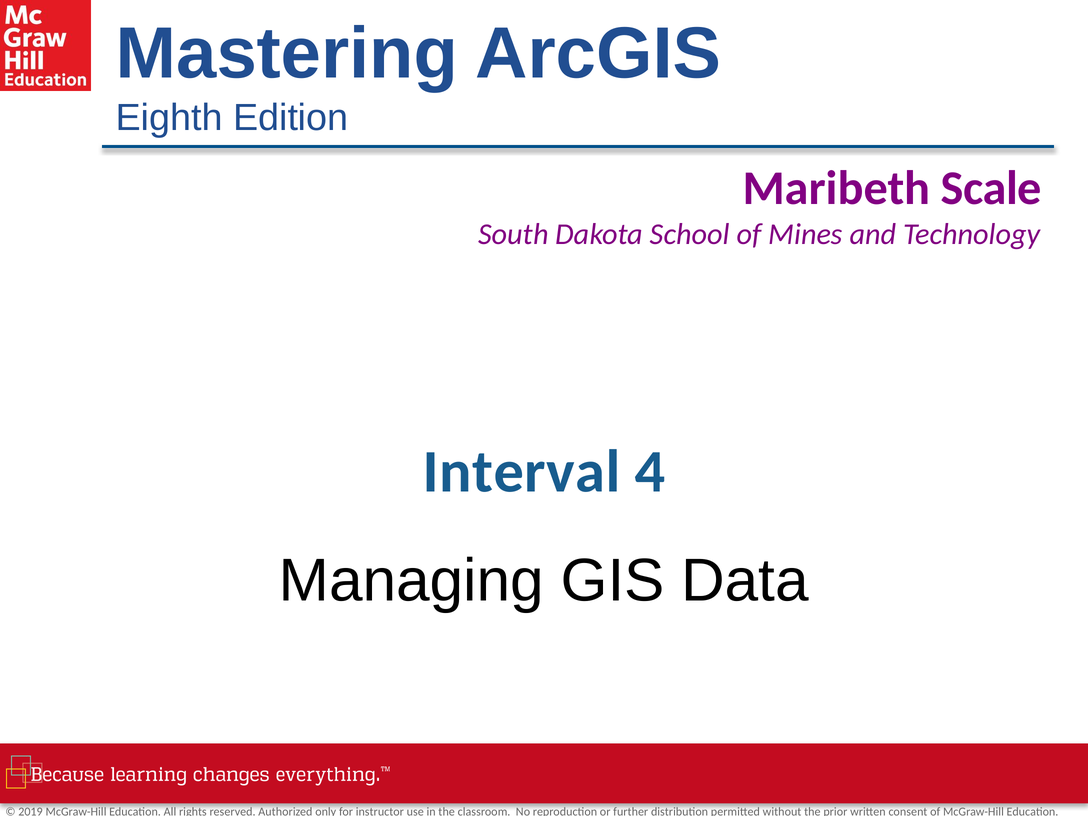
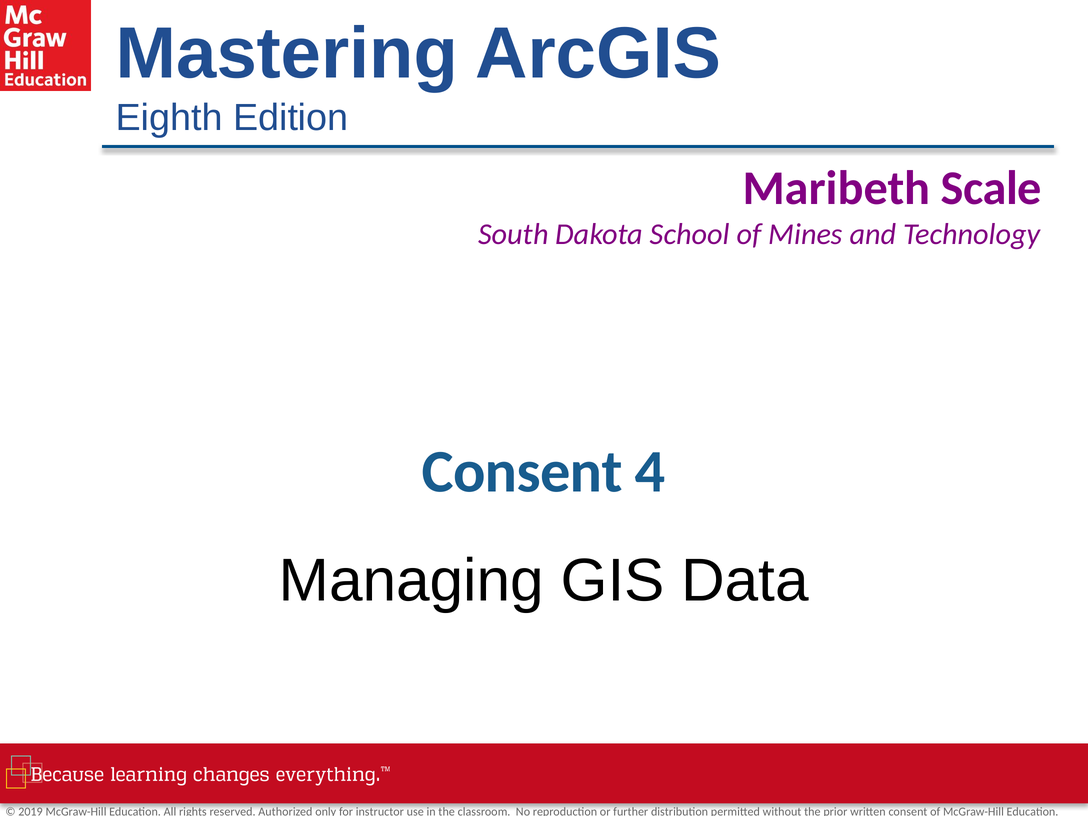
Interval at (522, 472): Interval -> Consent
